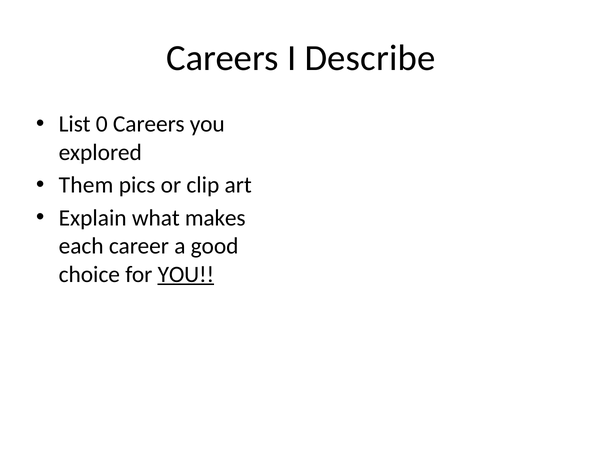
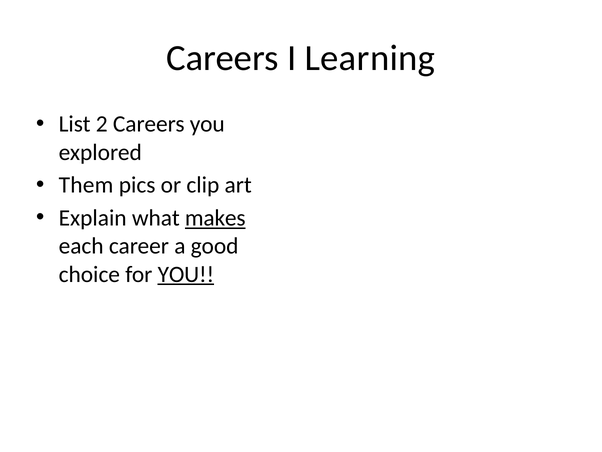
Describe: Describe -> Learning
0: 0 -> 2
makes underline: none -> present
